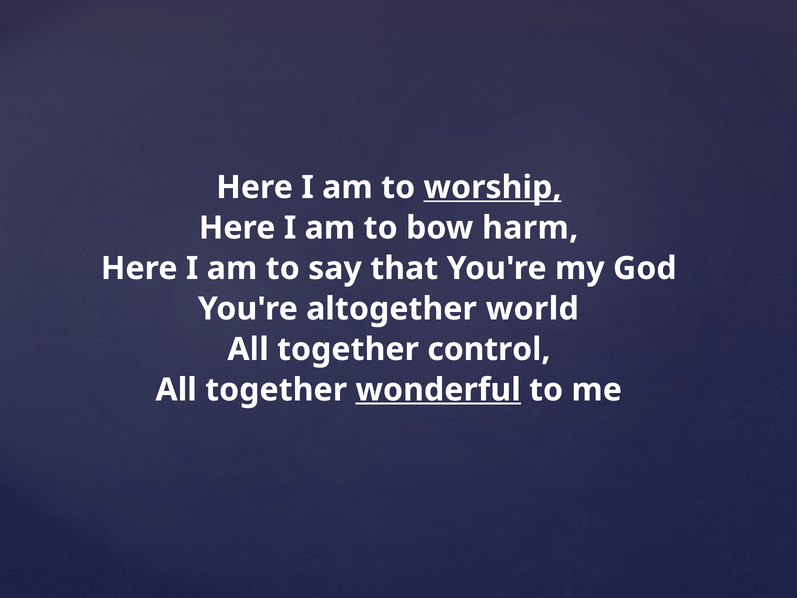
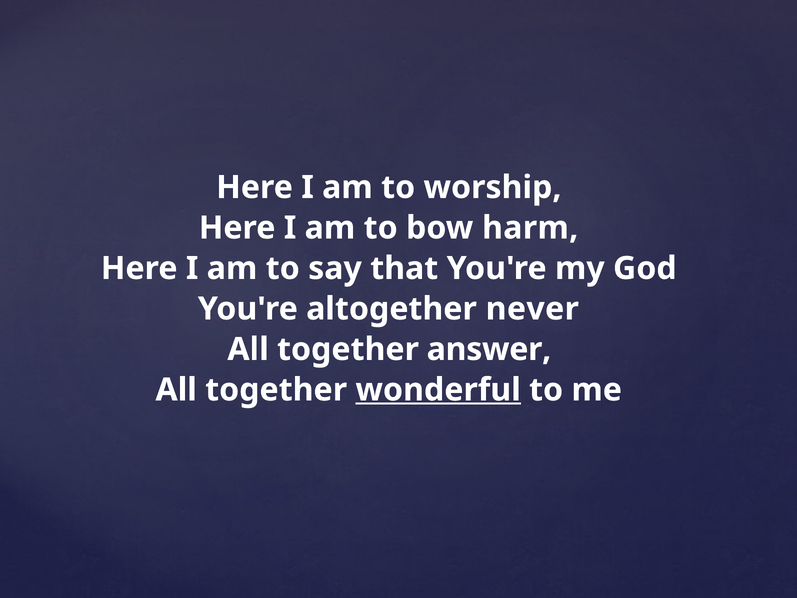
worship underline: present -> none
world: world -> never
control: control -> answer
